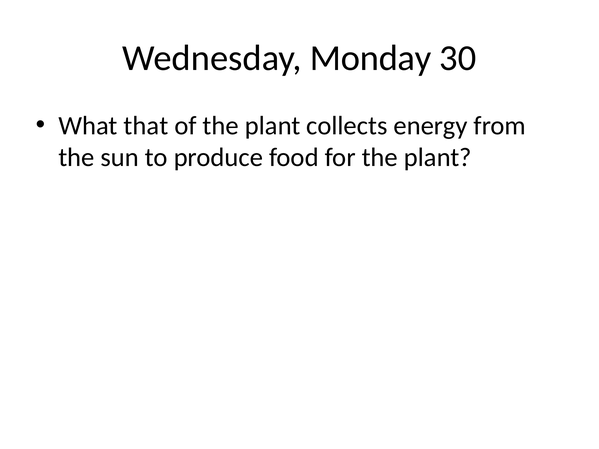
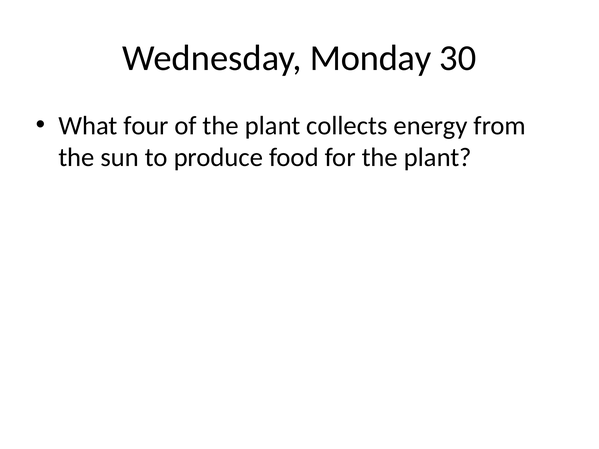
that: that -> four
